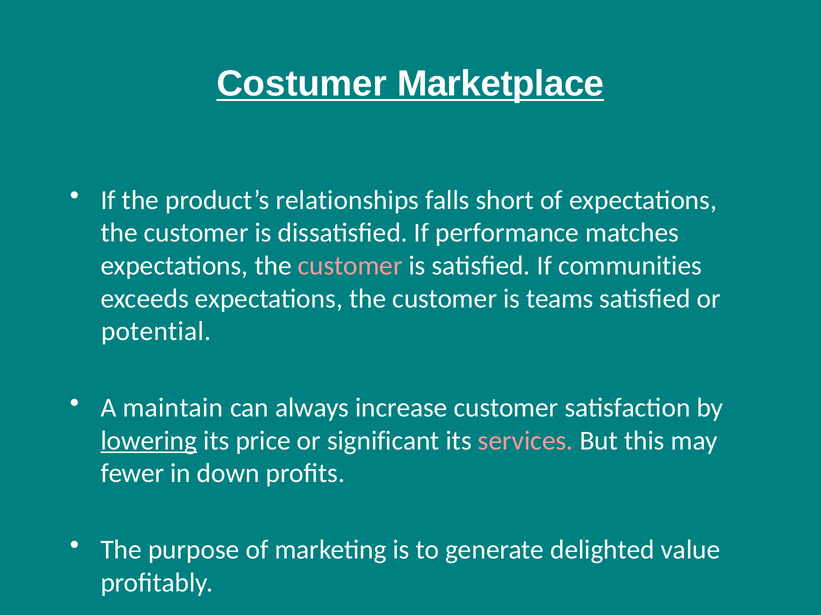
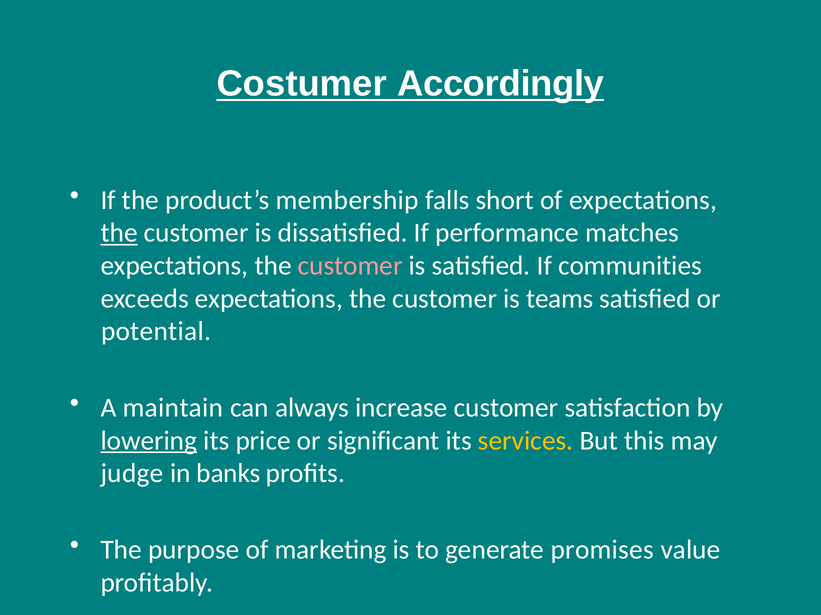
Marketplace: Marketplace -> Accordingly
relationships: relationships -> membership
the at (119, 233) underline: none -> present
services colour: pink -> yellow
fewer: fewer -> judge
down: down -> banks
delighted: delighted -> promises
